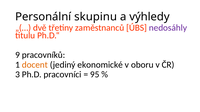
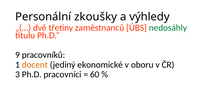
skupinu: skupinu -> zkoušky
nedosáhly colour: purple -> green
95: 95 -> 60
